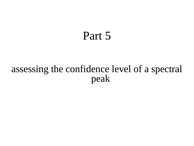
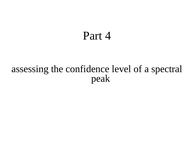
5: 5 -> 4
